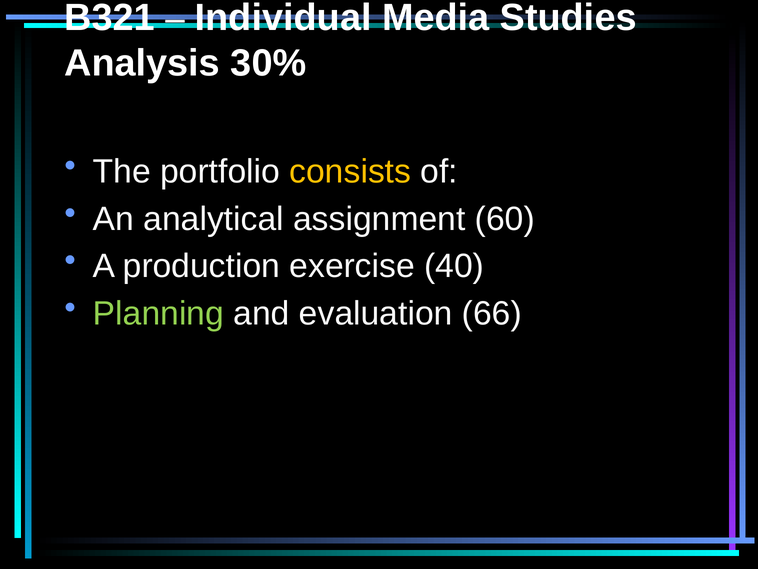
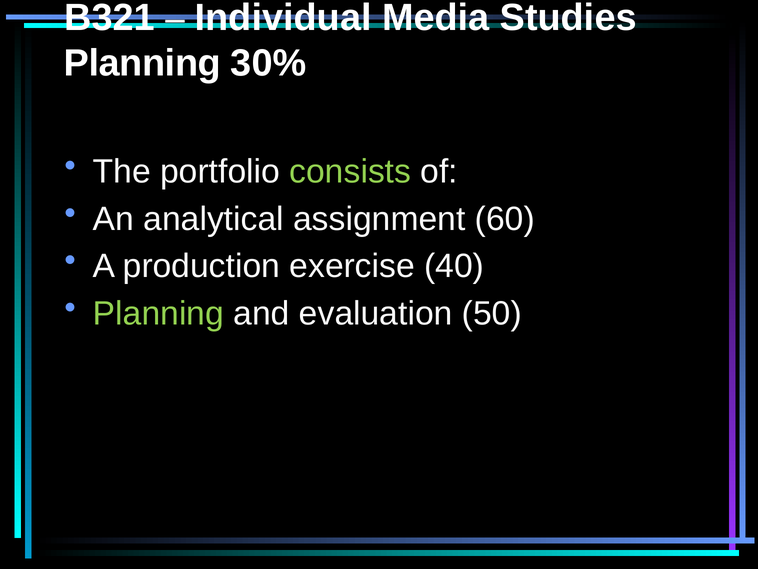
Analysis at (142, 63): Analysis -> Planning
consists colour: yellow -> light green
66: 66 -> 50
